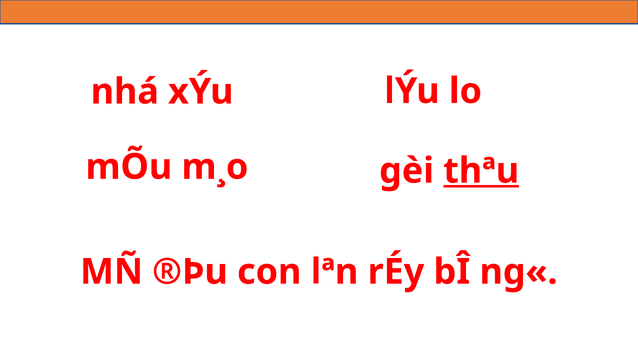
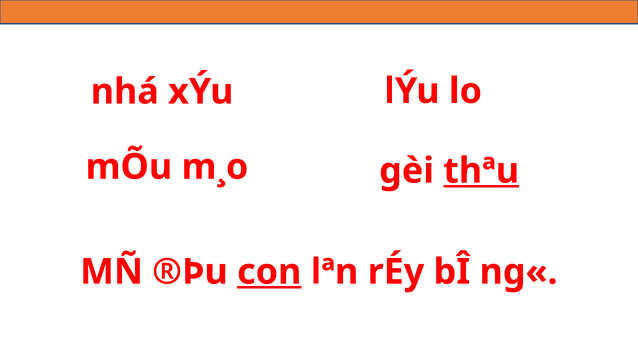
con underline: none -> present
